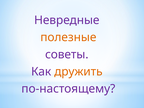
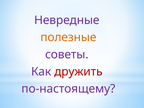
дружить colour: orange -> red
